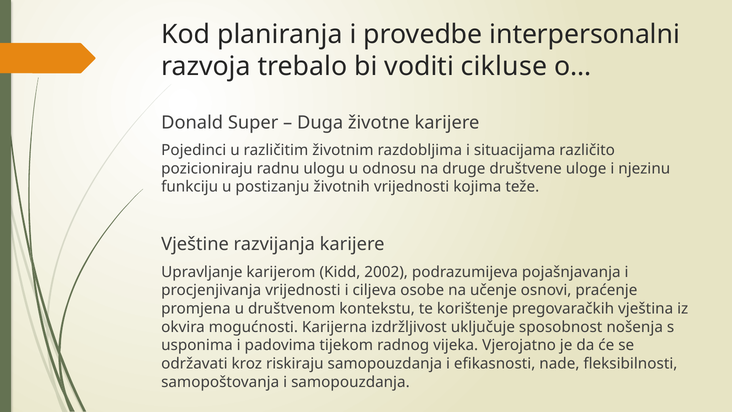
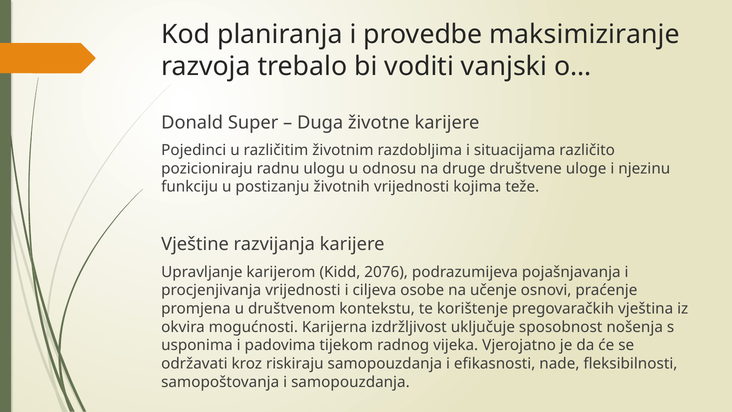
interpersonalni: interpersonalni -> maksimiziranje
cikluse: cikluse -> vanjski
2002: 2002 -> 2076
